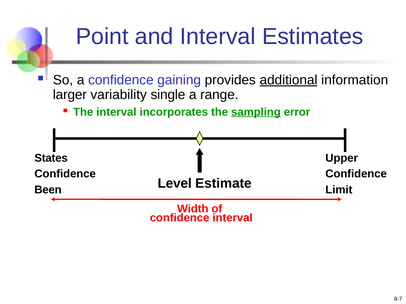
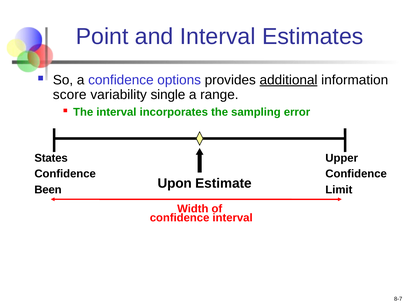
gaining: gaining -> options
larger: larger -> score
sampling underline: present -> none
Level: Level -> Upon
